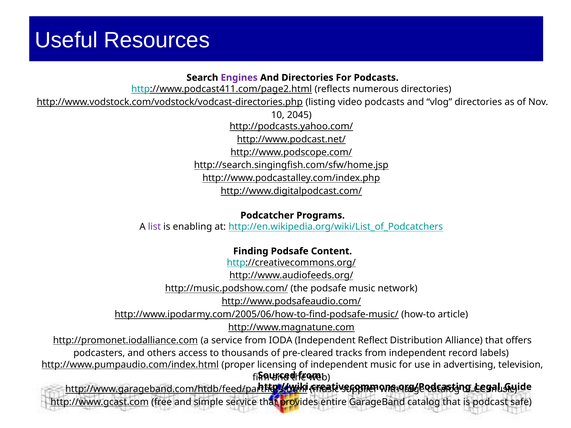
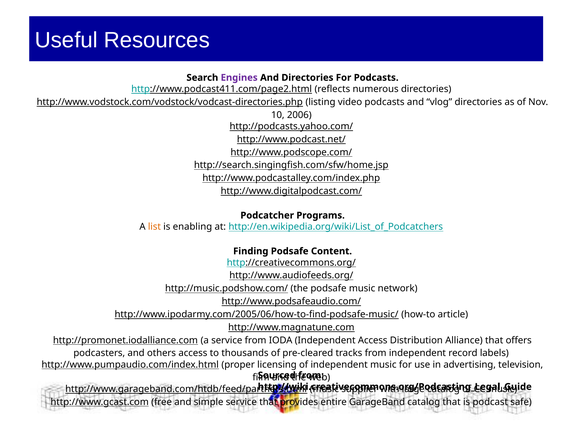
2045: 2045 -> 2006
list colour: purple -> orange
Independent Reflect: Reflect -> Access
